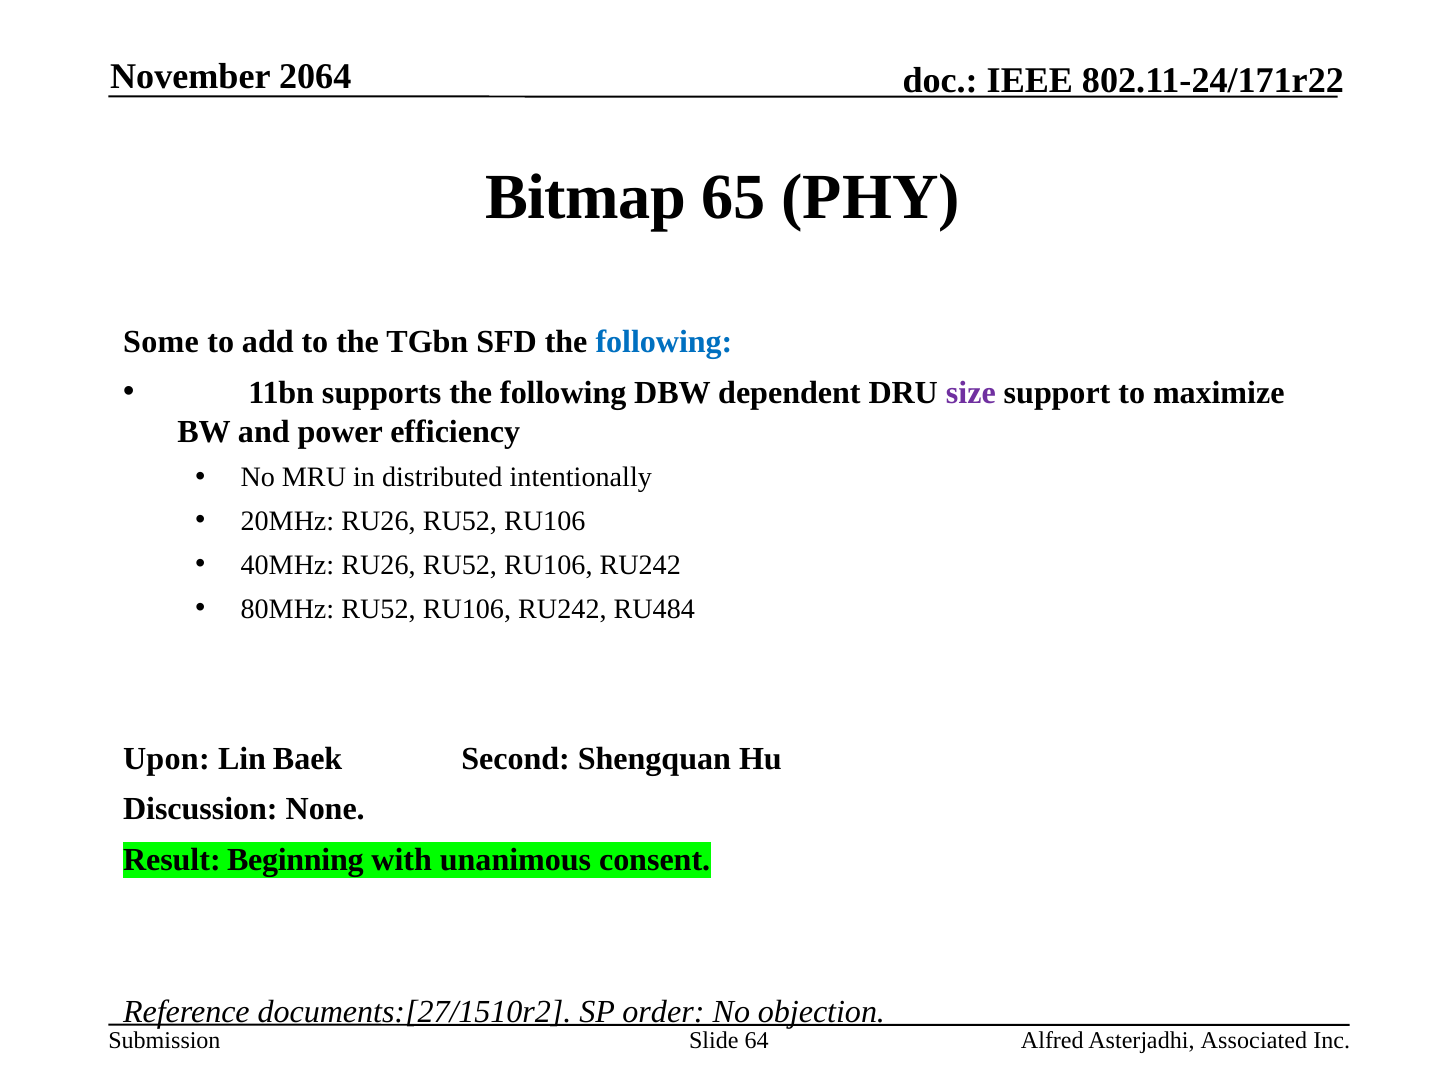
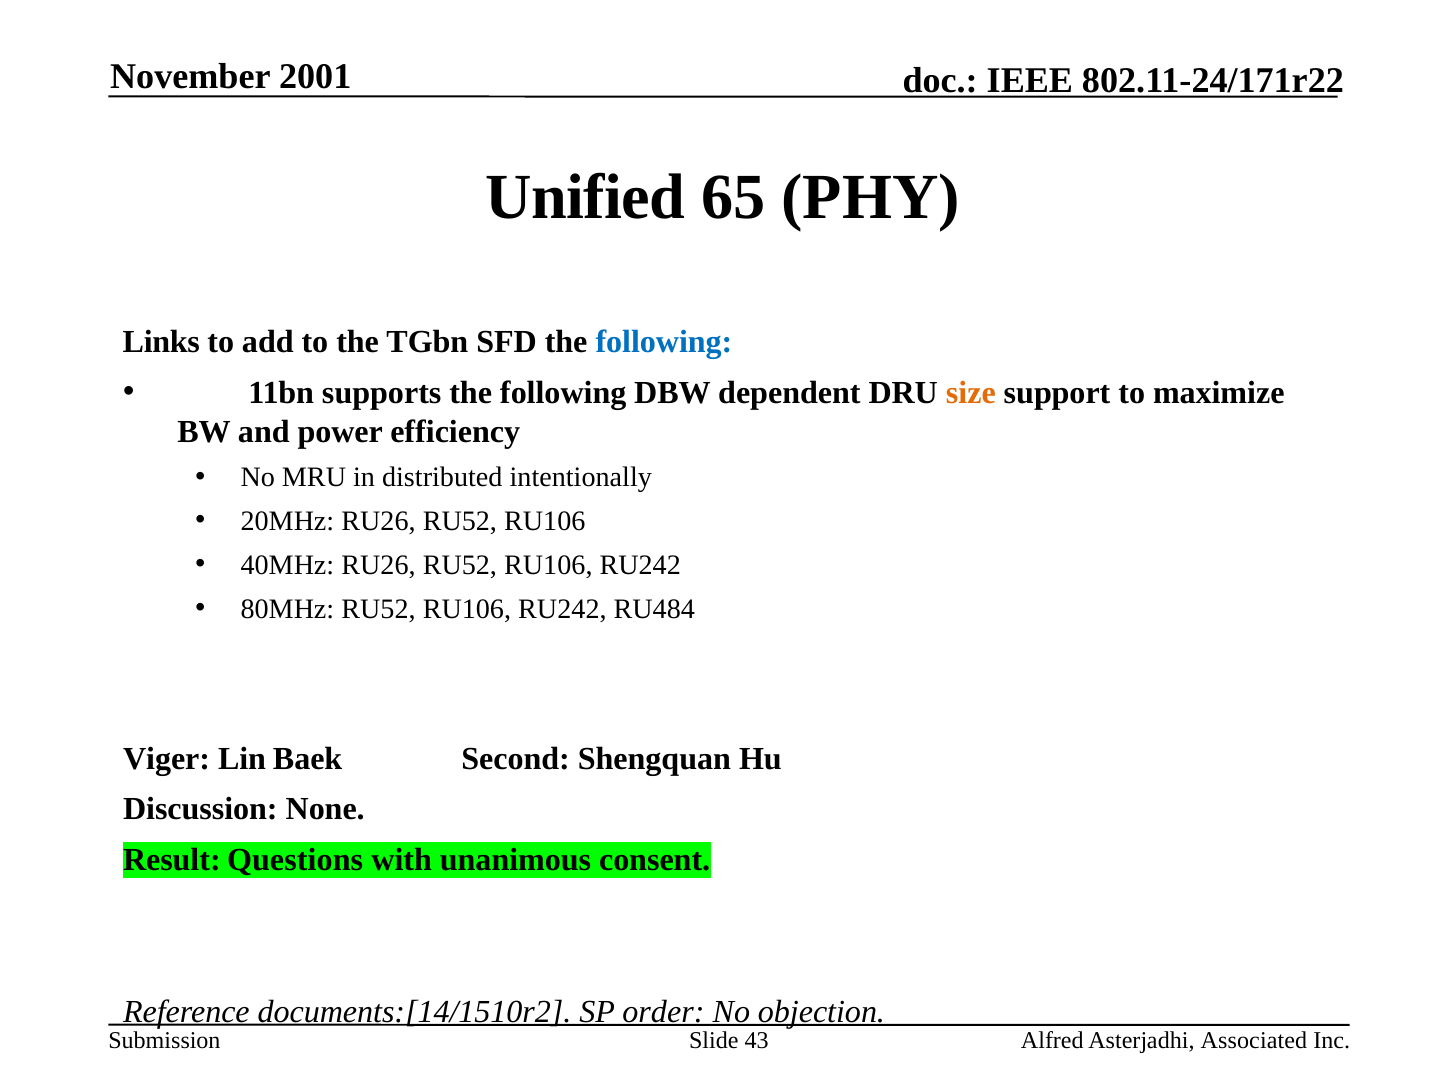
2064: 2064 -> 2001
Bitmap: Bitmap -> Unified
Some: Some -> Links
size colour: purple -> orange
Upon: Upon -> Viger
Beginning: Beginning -> Questions
documents:[27/1510r2: documents:[27/1510r2 -> documents:[14/1510r2
64: 64 -> 43
